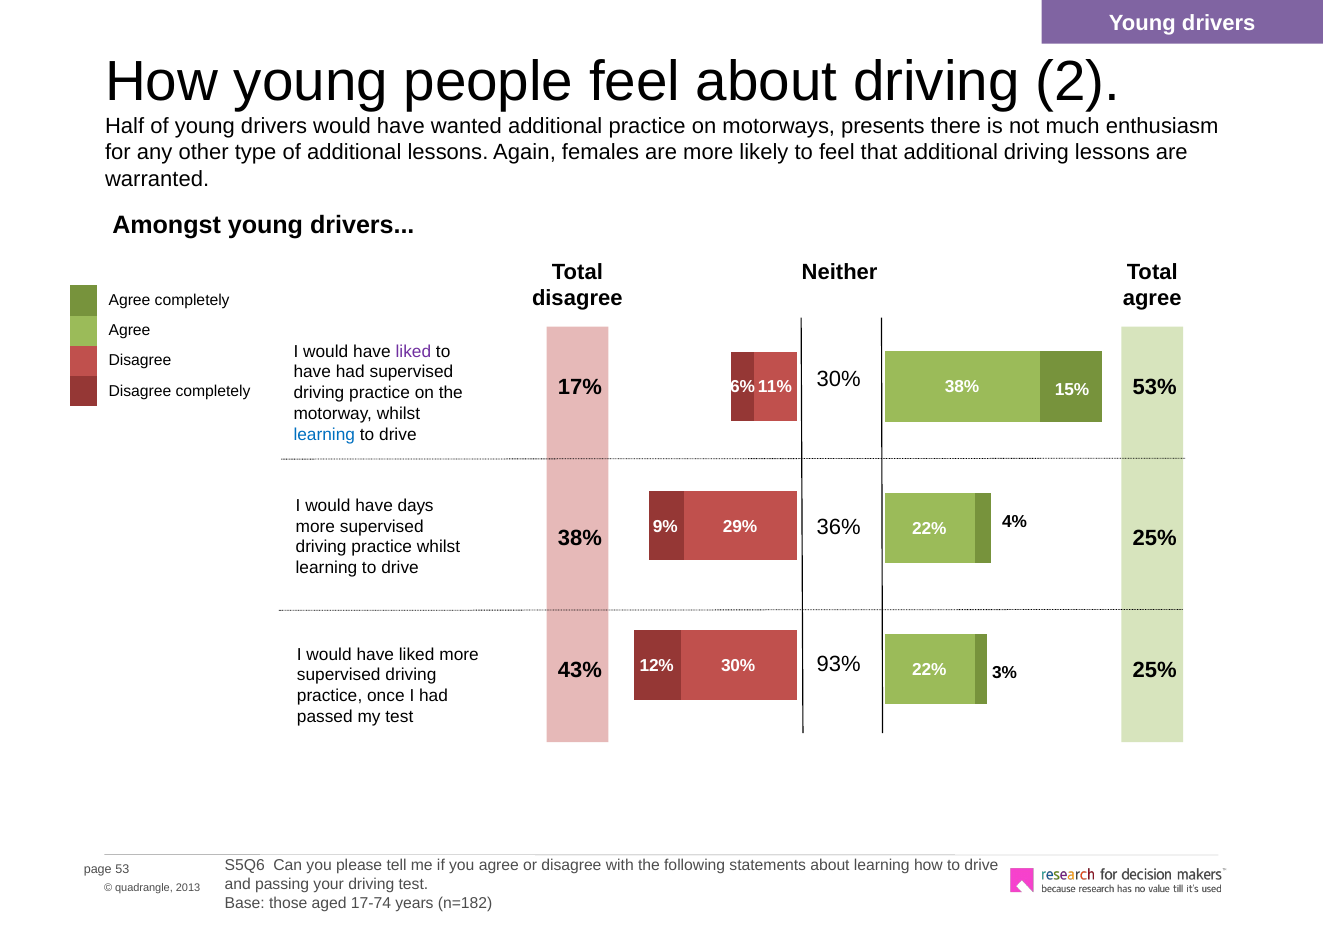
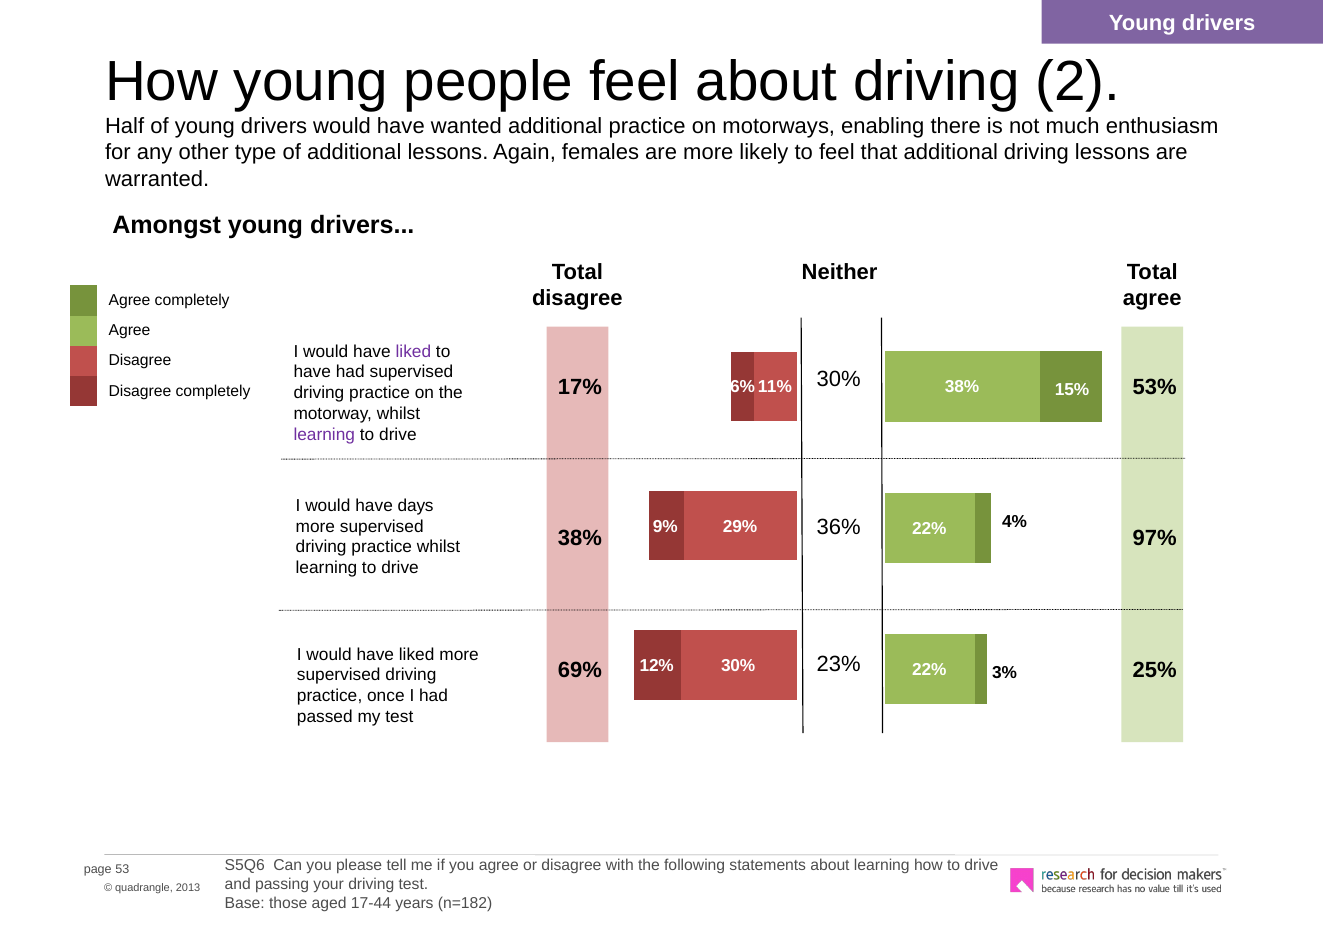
presents: presents -> enabling
learning at (324, 435) colour: blue -> purple
25% at (1155, 538): 25% -> 97%
93%: 93% -> 23%
43%: 43% -> 69%
17-74: 17-74 -> 17-44
